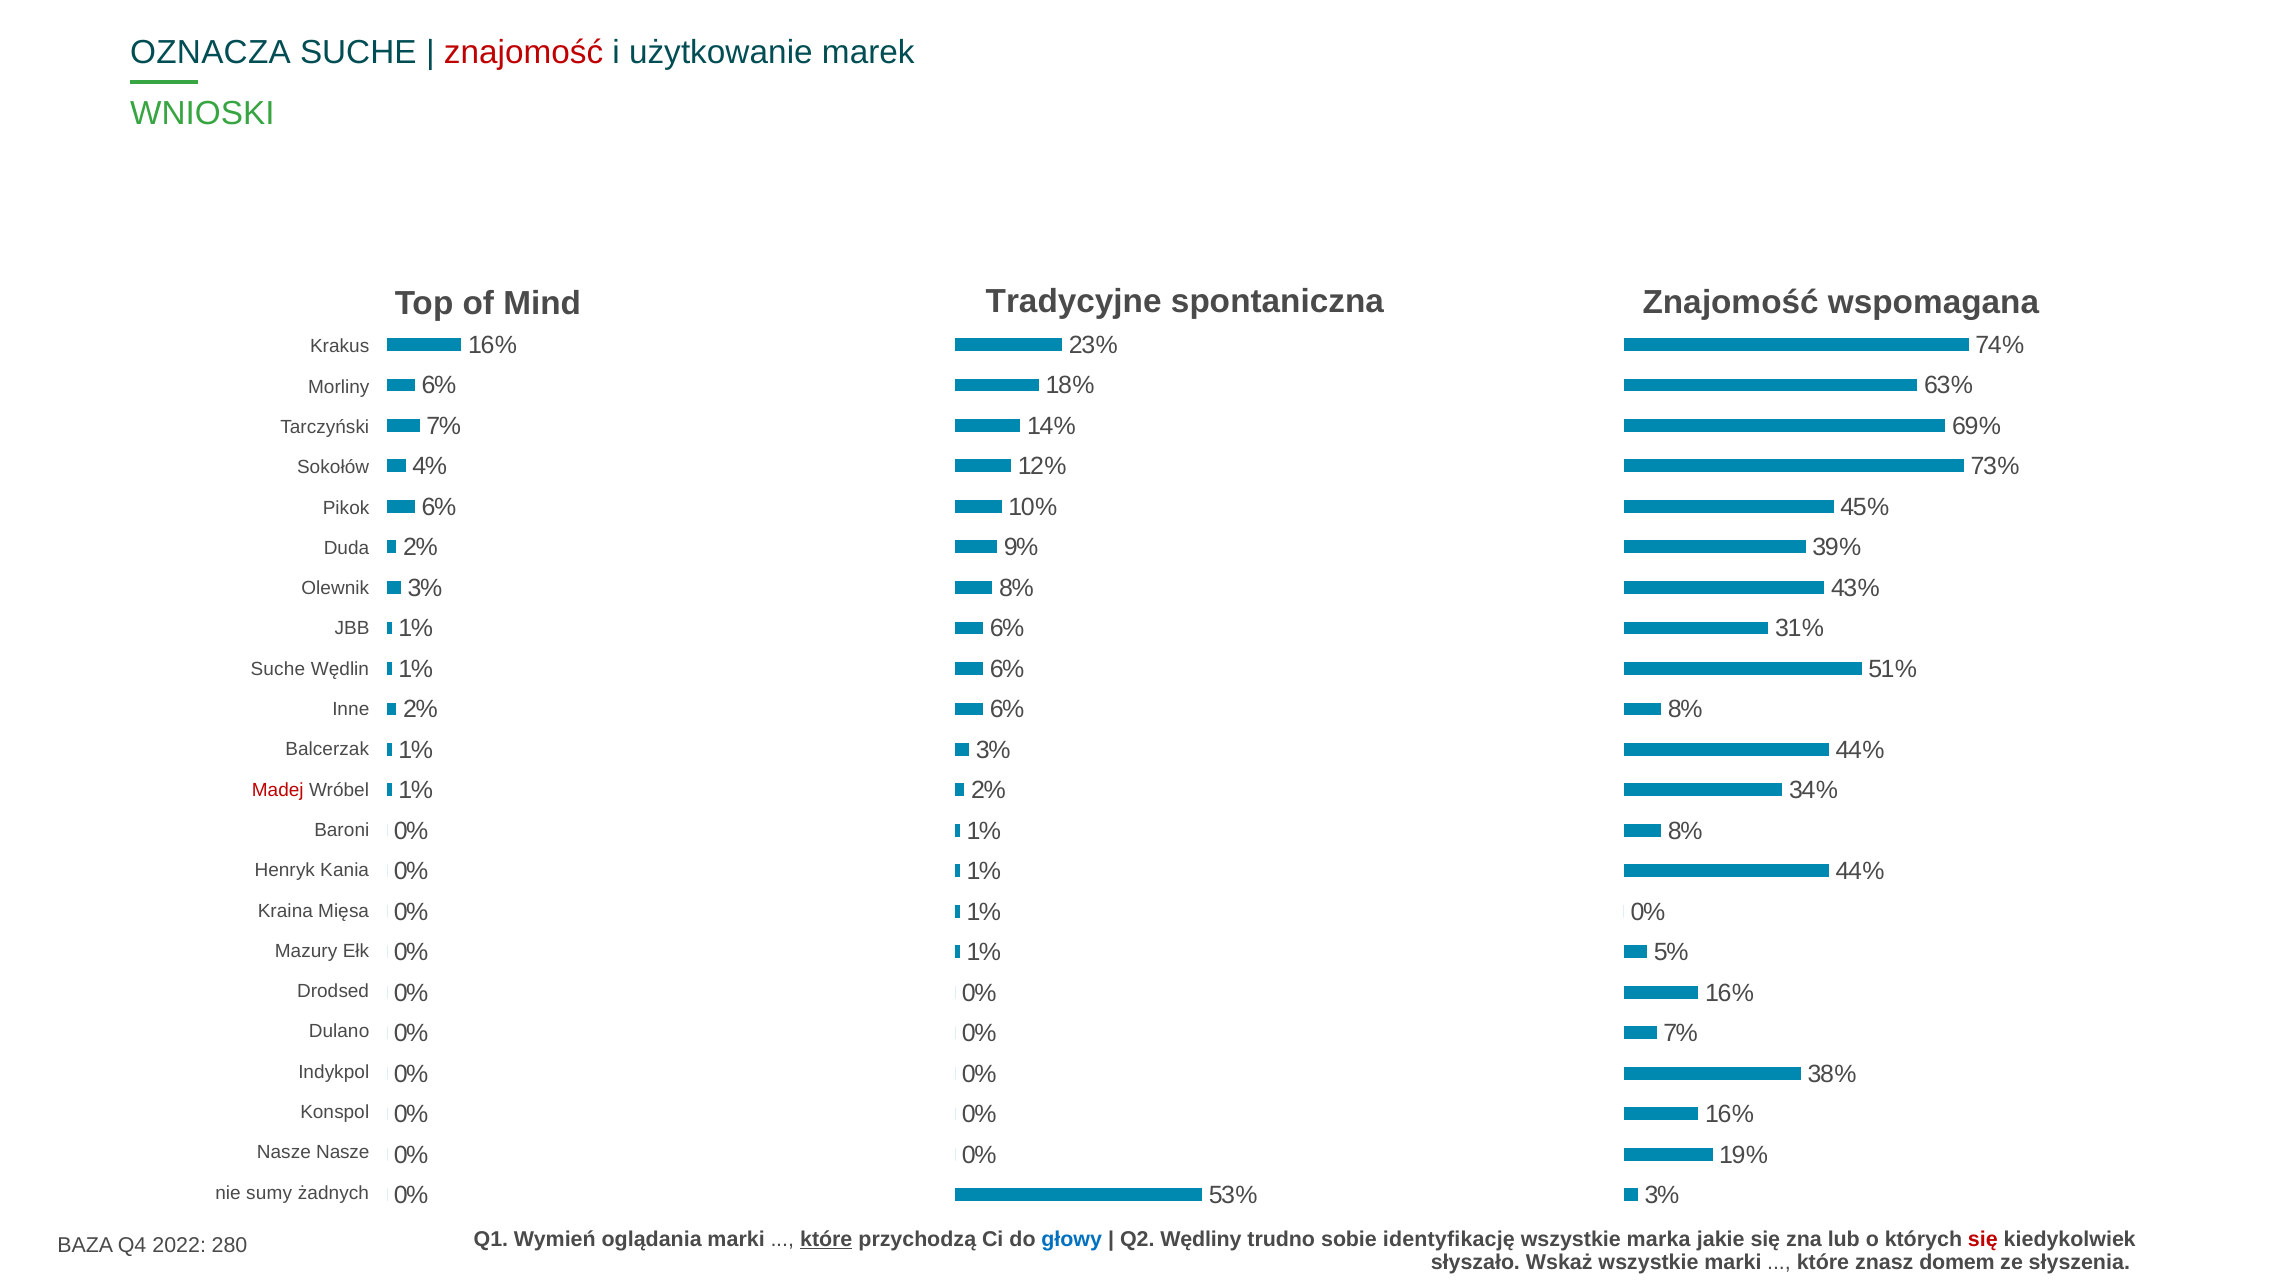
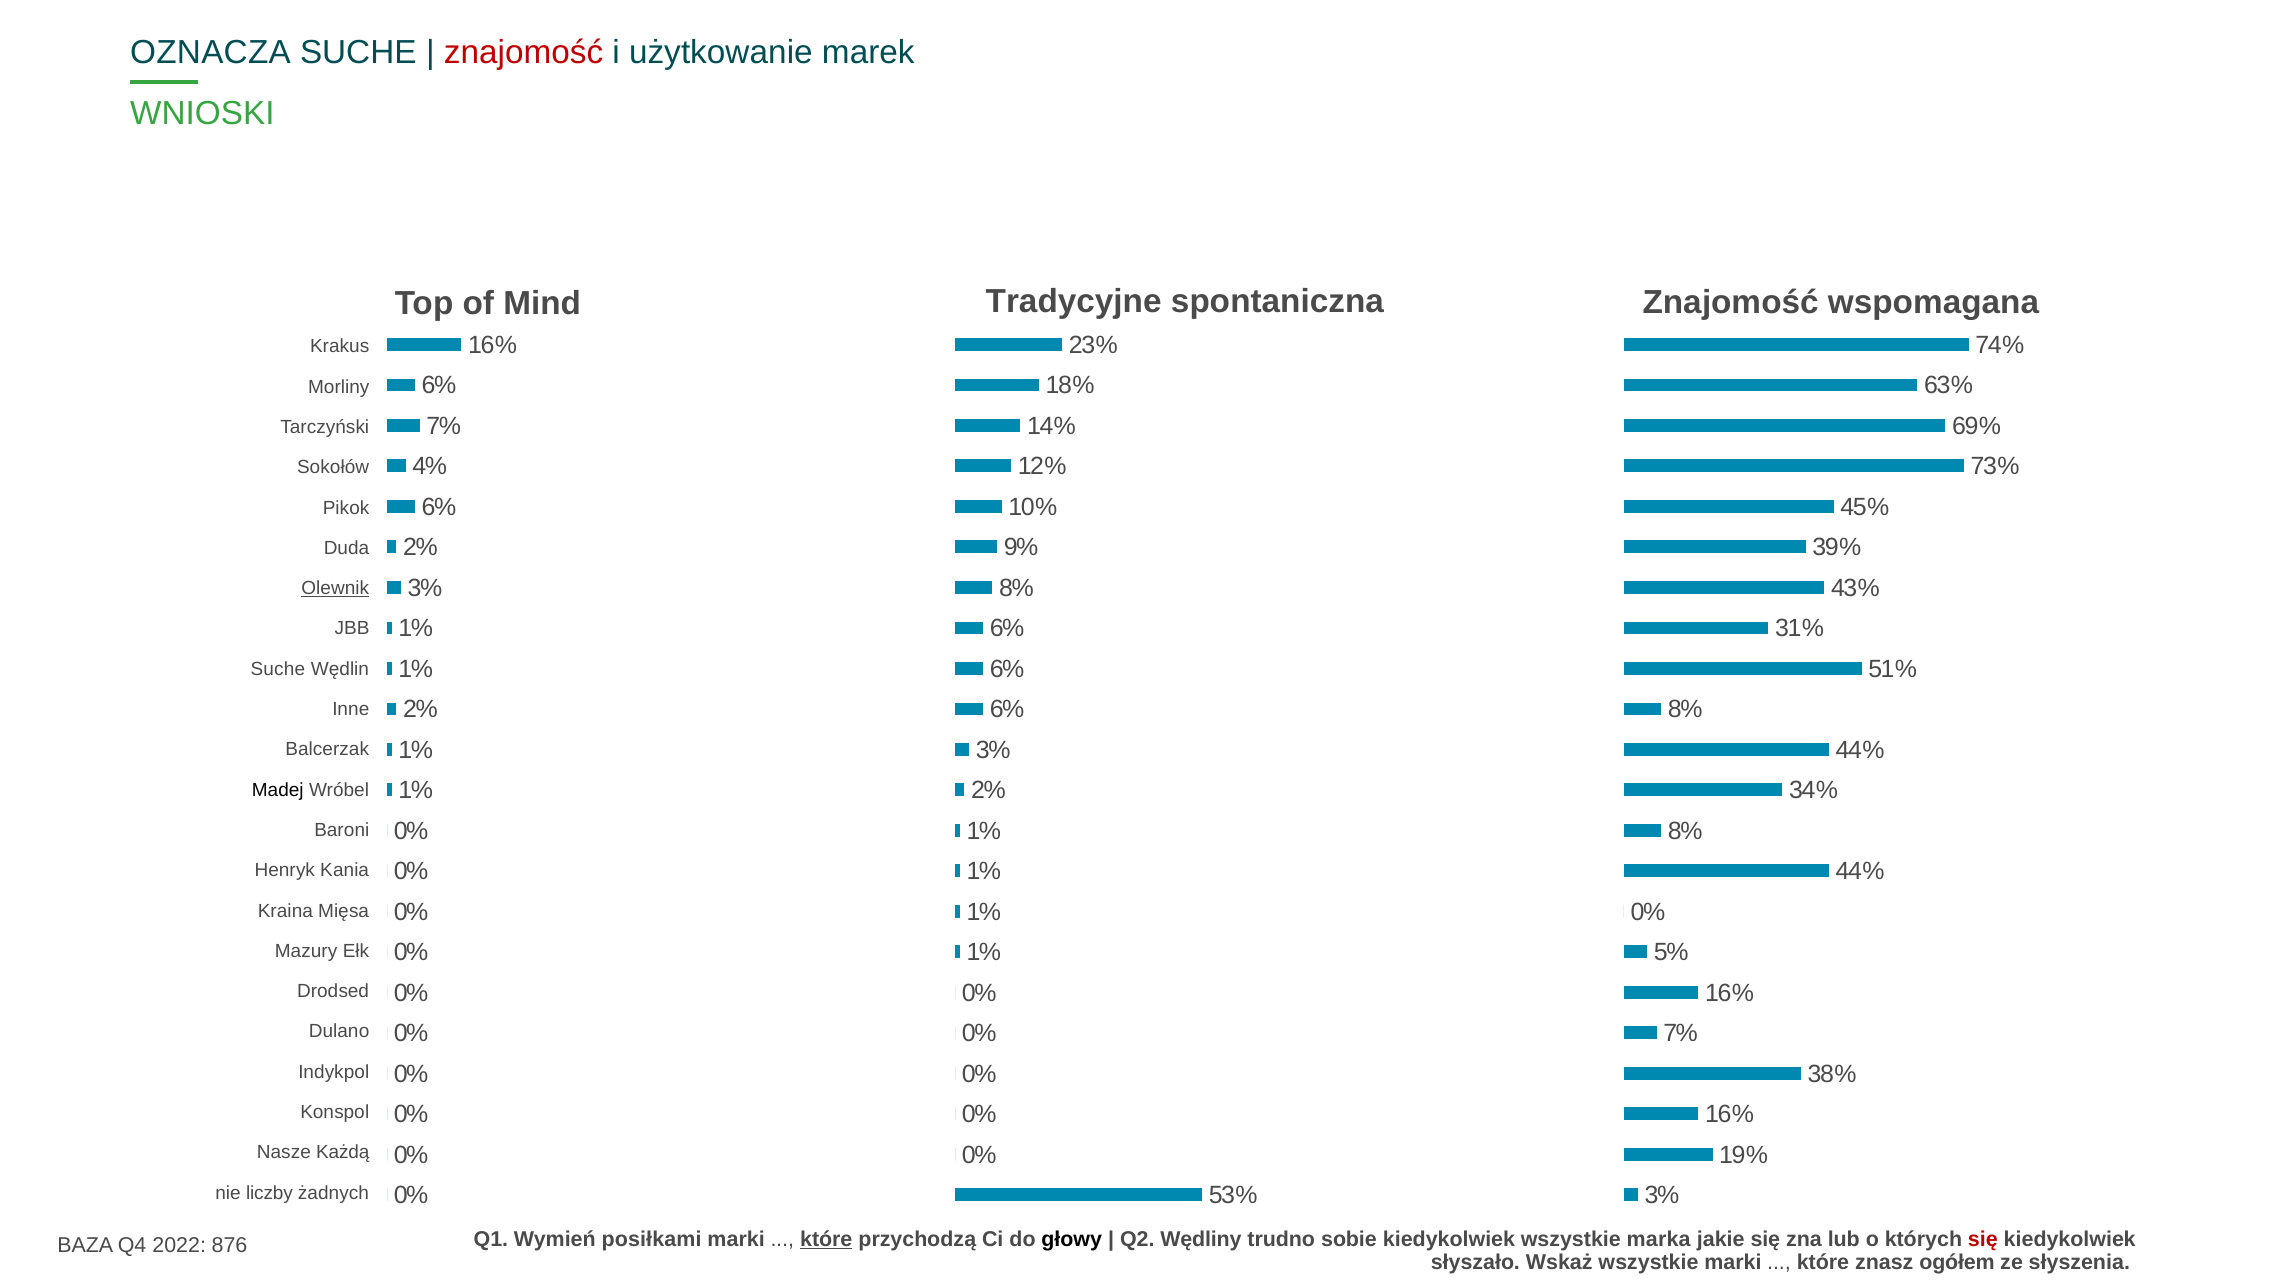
Olewnik underline: none -> present
Madej colour: red -> black
Nasze Nasze: Nasze -> Każdą
sumy: sumy -> liczby
oglądania: oglądania -> posiłkami
głowy colour: blue -> black
sobie identyfikację: identyfikację -> kiedykolwiek
280: 280 -> 876
domem: domem -> ogółem
